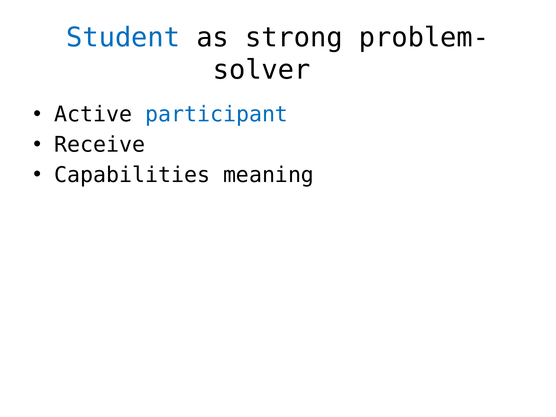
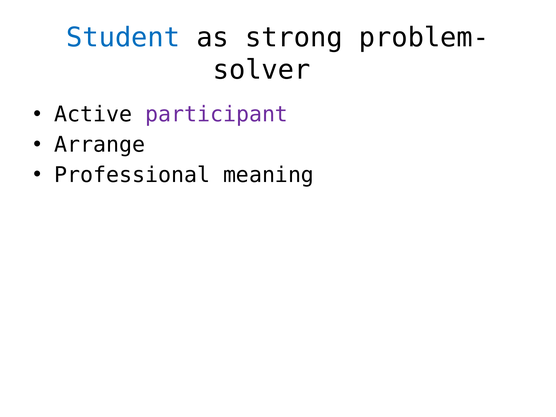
participant colour: blue -> purple
Receive: Receive -> Arrange
Capabilities: Capabilities -> Professional
